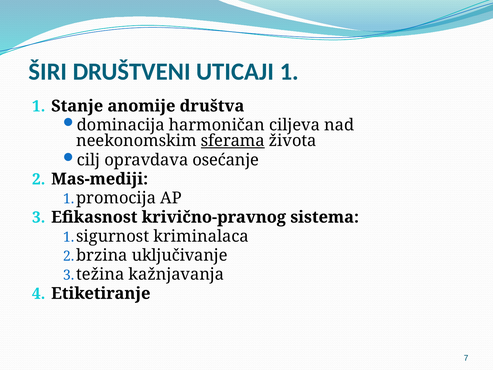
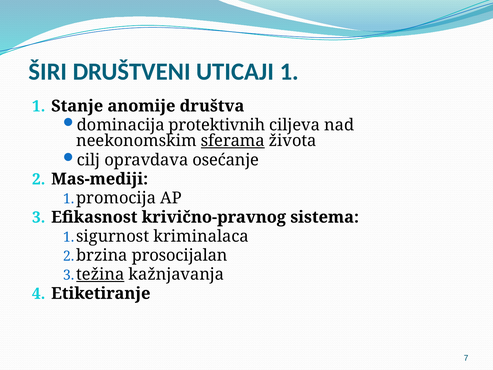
harmoničan: harmoničan -> protektivnih
uključivanje: uključivanje -> prosocijalan
težina underline: none -> present
